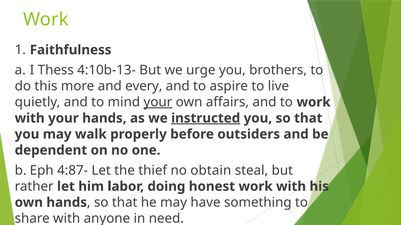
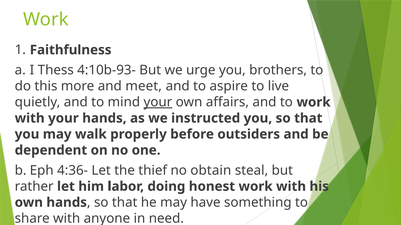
4:10b-13-: 4:10b-13- -> 4:10b-93-
every: every -> meet
instructed underline: present -> none
4:87-: 4:87- -> 4:36-
